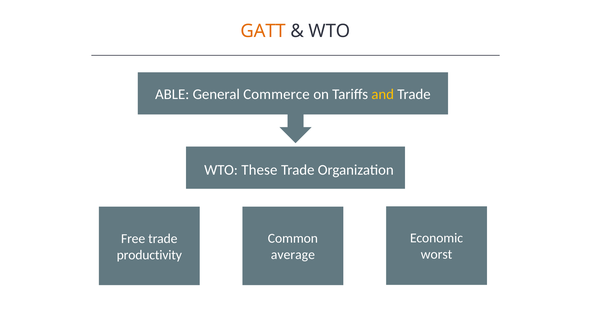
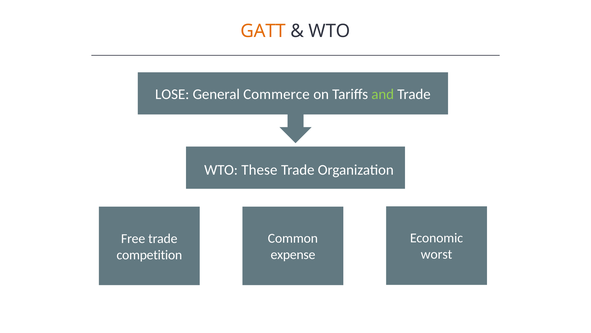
ABLE: ABLE -> LOSE
and colour: yellow -> light green
average: average -> expense
productivity: productivity -> competition
